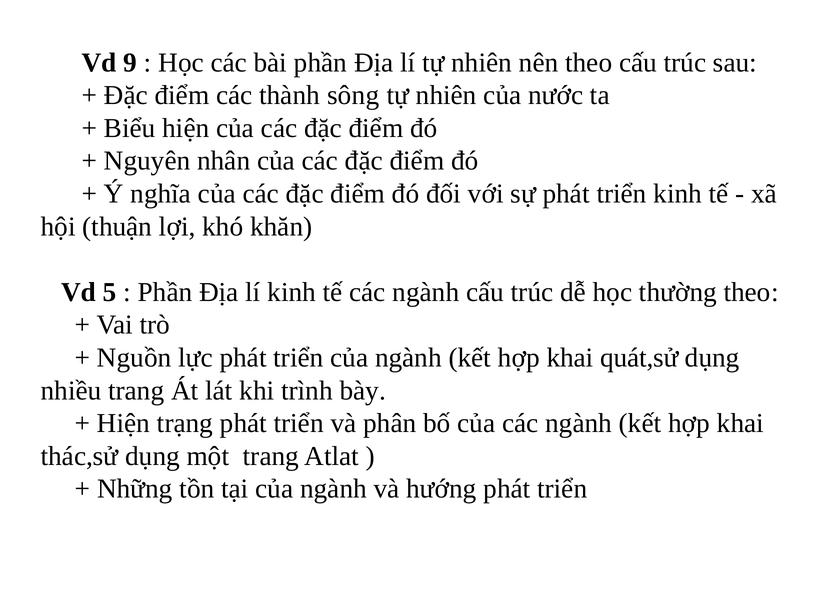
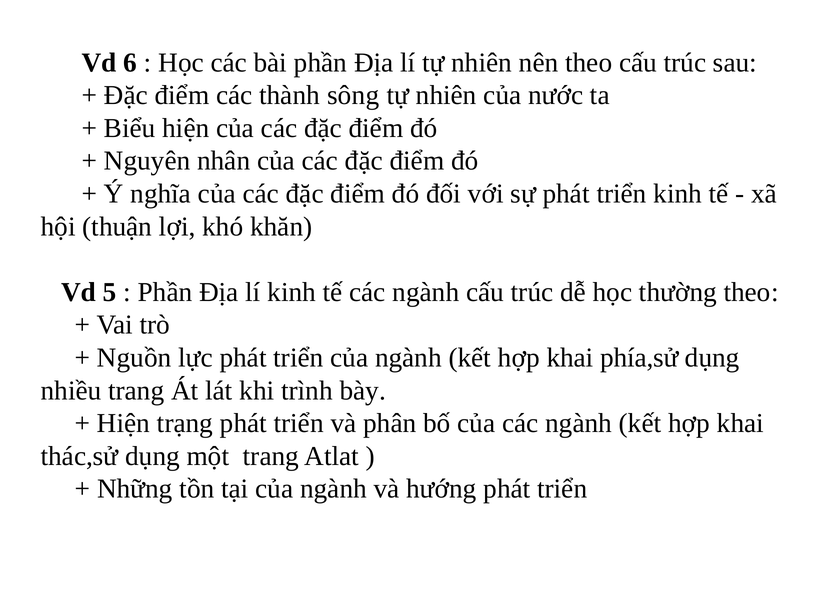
9: 9 -> 6
quát,sử: quát,sử -> phía,sử
